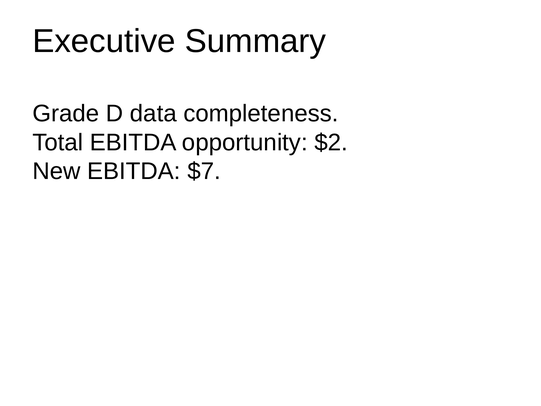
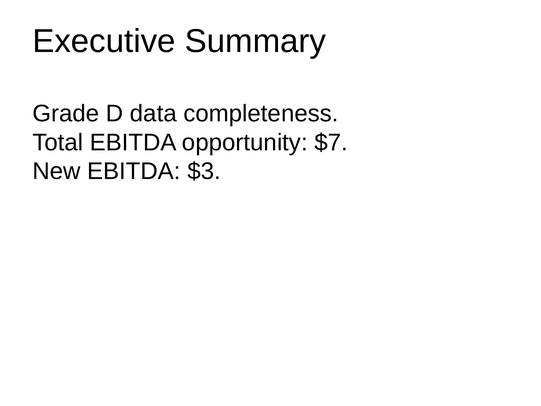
$2: $2 -> $7
$7: $7 -> $3
